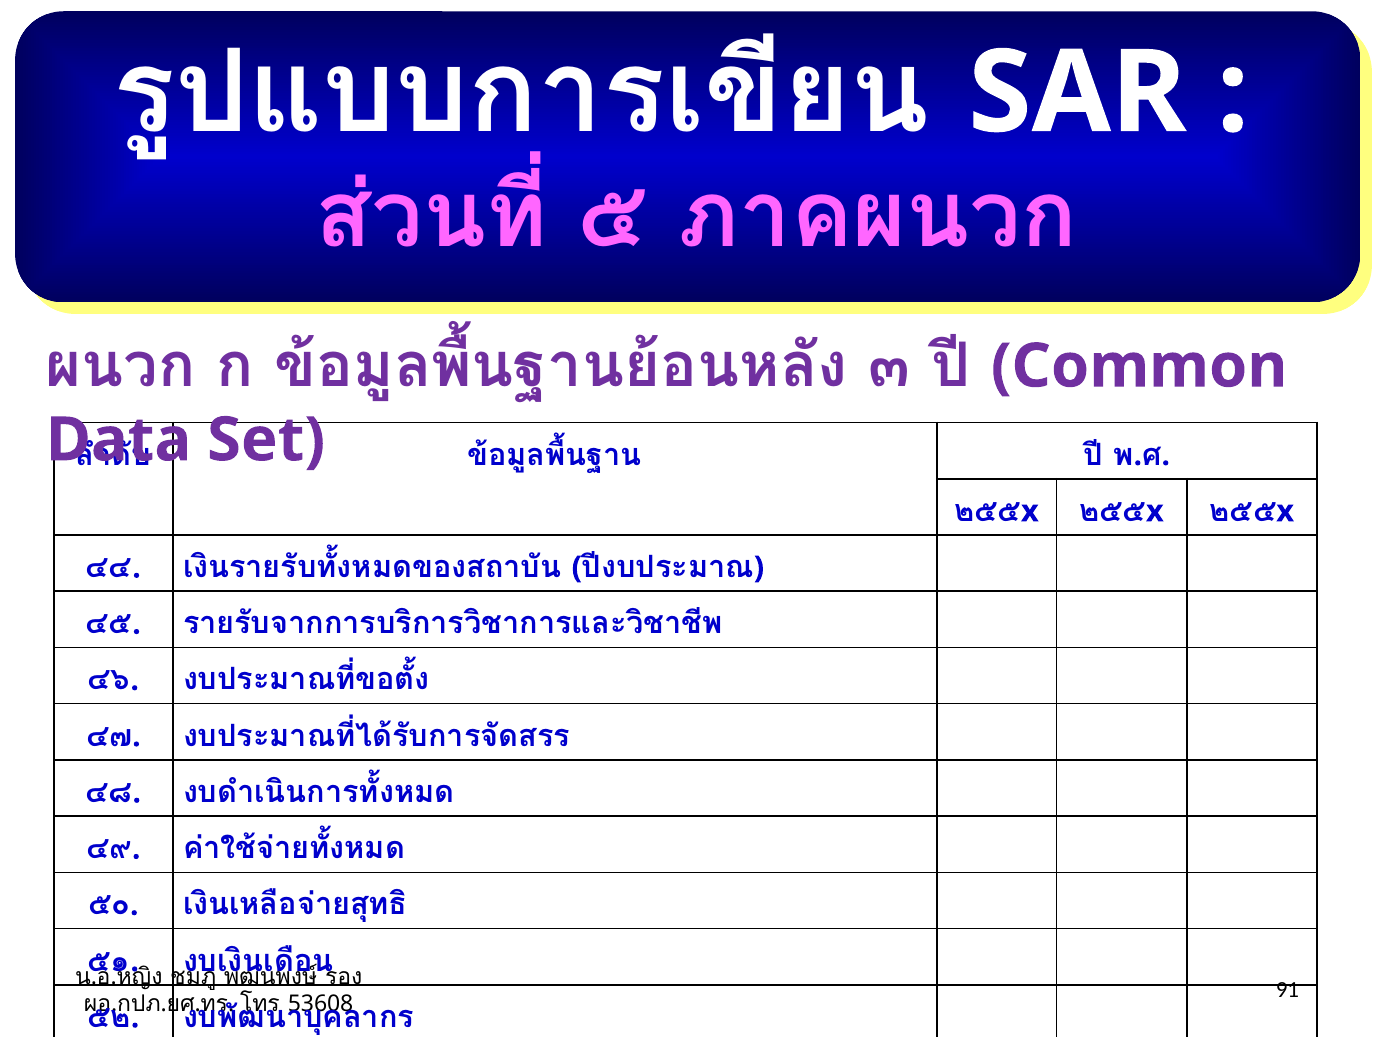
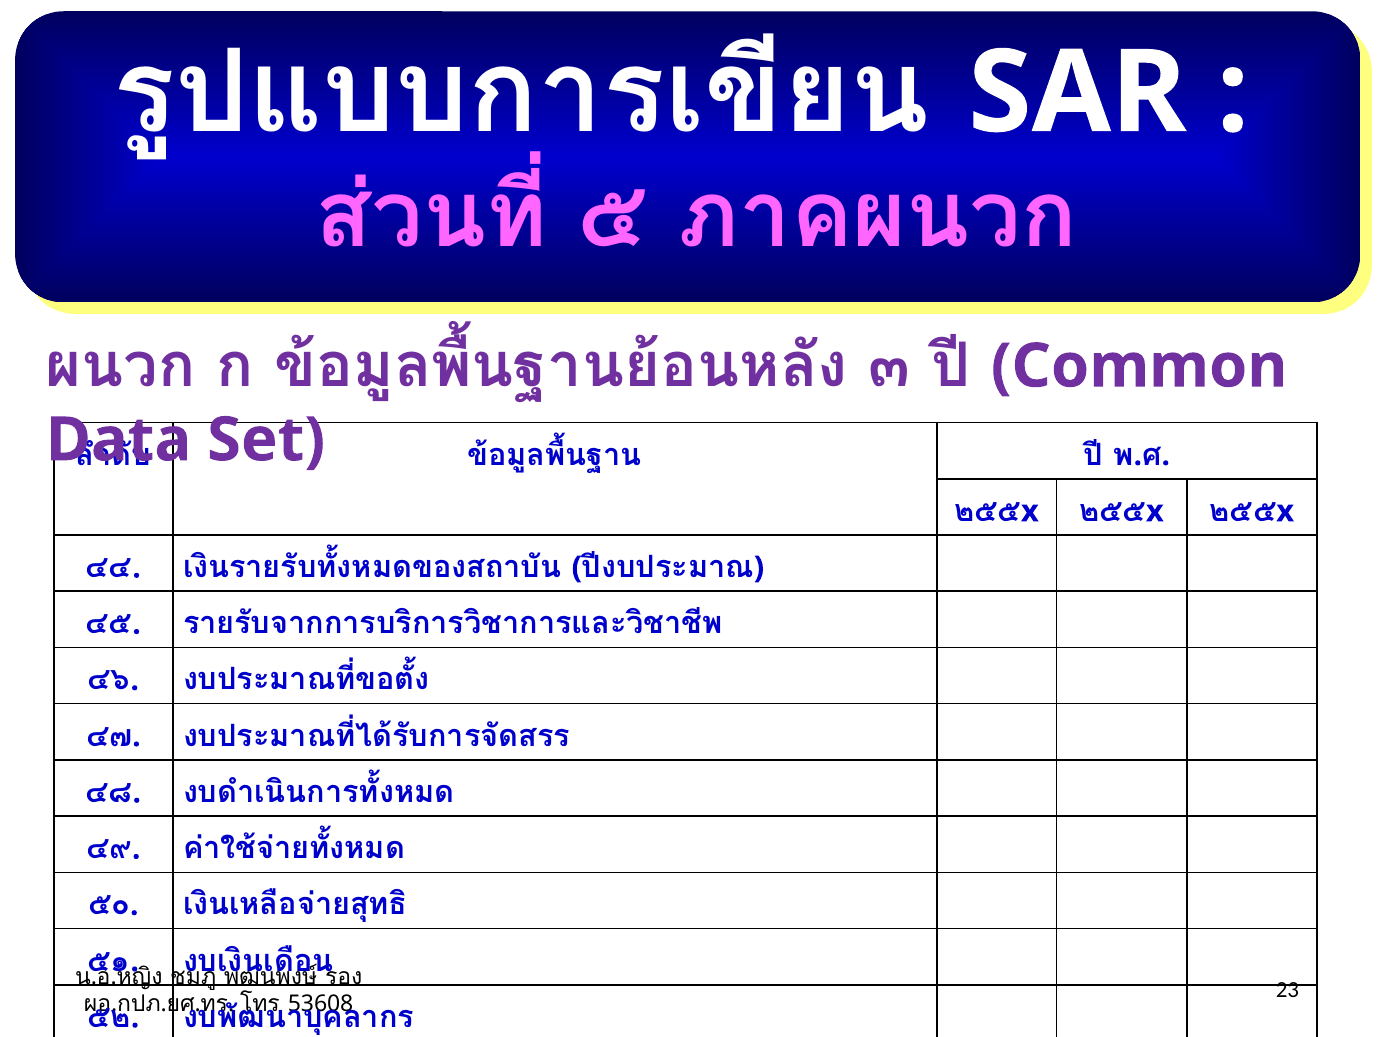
91: 91 -> 23
